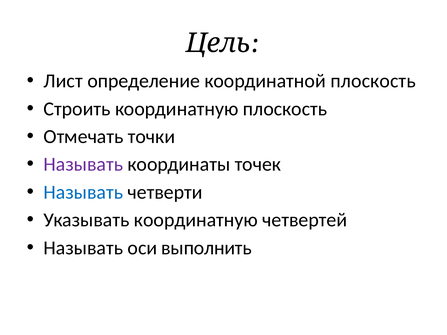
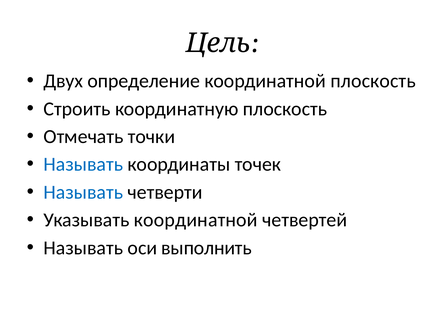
Лист: Лист -> Двух
Называть at (83, 165) colour: purple -> blue
Указывать координатную: координатную -> координатной
